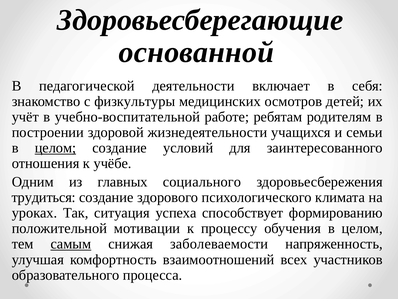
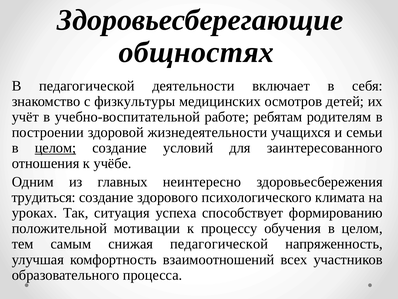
основанной: основанной -> общностях
социального: социального -> неинтересно
самым underline: present -> none
снижая заболеваемости: заболеваемости -> педагогической
